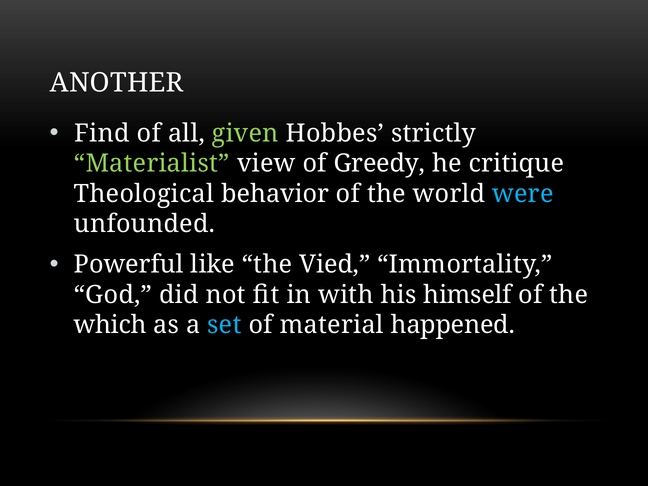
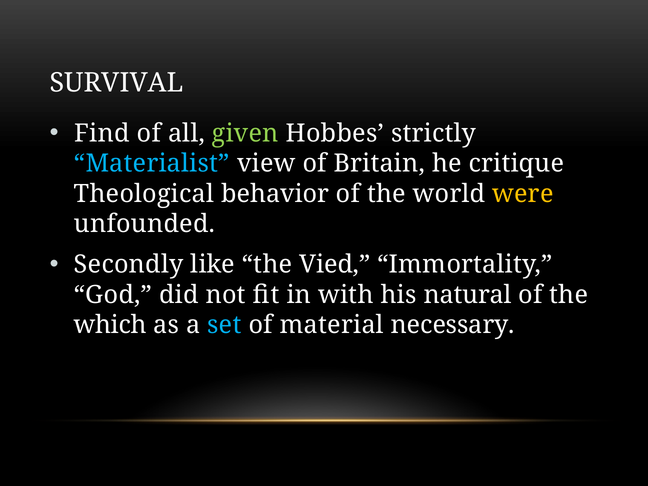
ANOTHER: ANOTHER -> SURVIVAL
Materialist colour: light green -> light blue
Greedy: Greedy -> Britain
were colour: light blue -> yellow
Powerful: Powerful -> Secondly
himself: himself -> natural
happened: happened -> necessary
